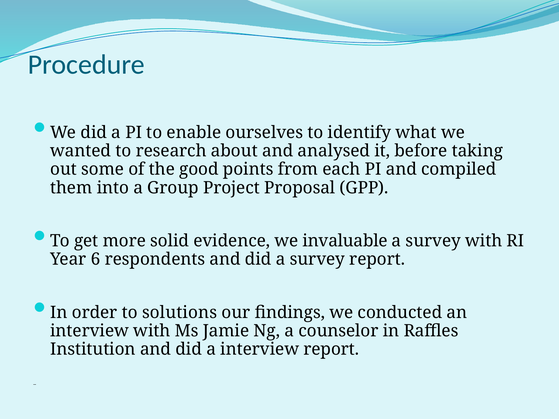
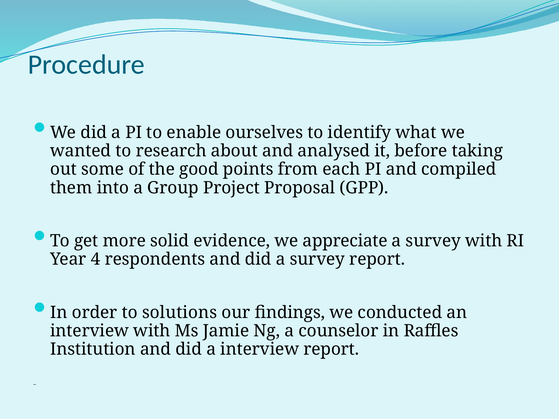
invaluable: invaluable -> appreciate
6: 6 -> 4
